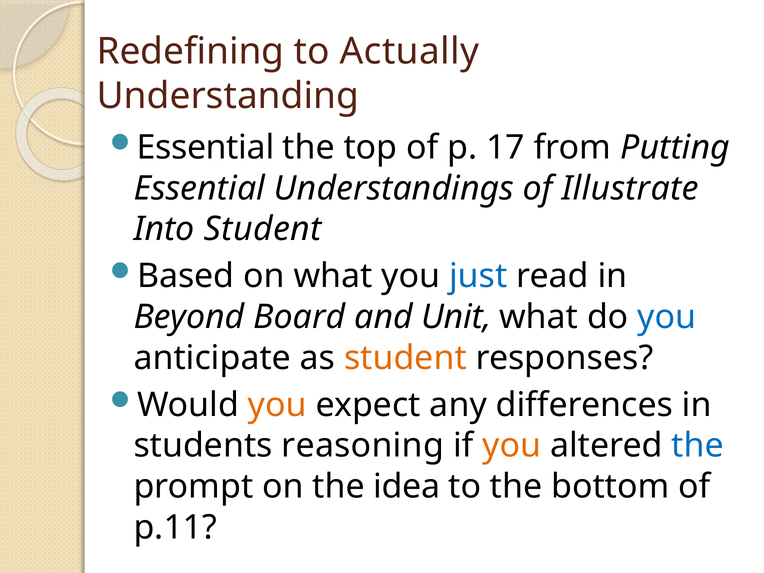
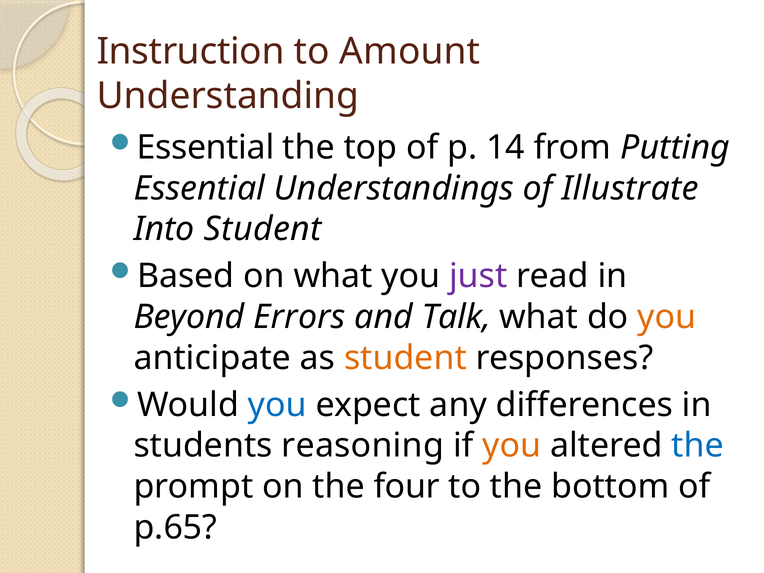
Redefining: Redefining -> Instruction
Actually: Actually -> Amount
17: 17 -> 14
just colour: blue -> purple
Board: Board -> Errors
Unit: Unit -> Talk
you at (667, 317) colour: blue -> orange
you at (277, 405) colour: orange -> blue
idea: idea -> four
p.11: p.11 -> p.65
